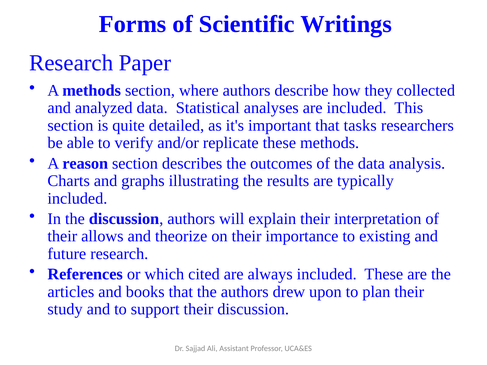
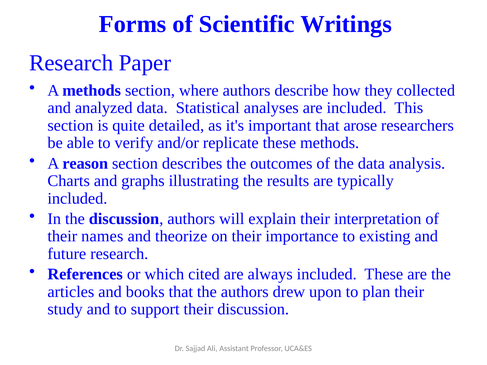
tasks: tasks -> arose
allows: allows -> names
